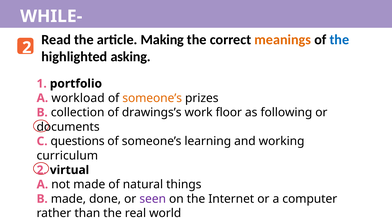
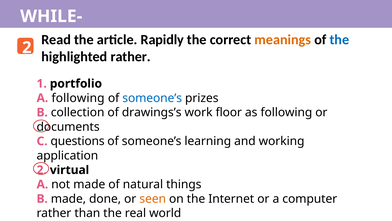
Making: Making -> Rapidly
highlighted asking: asking -> rather
A workload: workload -> following
someone’s at (152, 98) colour: orange -> blue
curriculum: curriculum -> application
seen colour: purple -> orange
